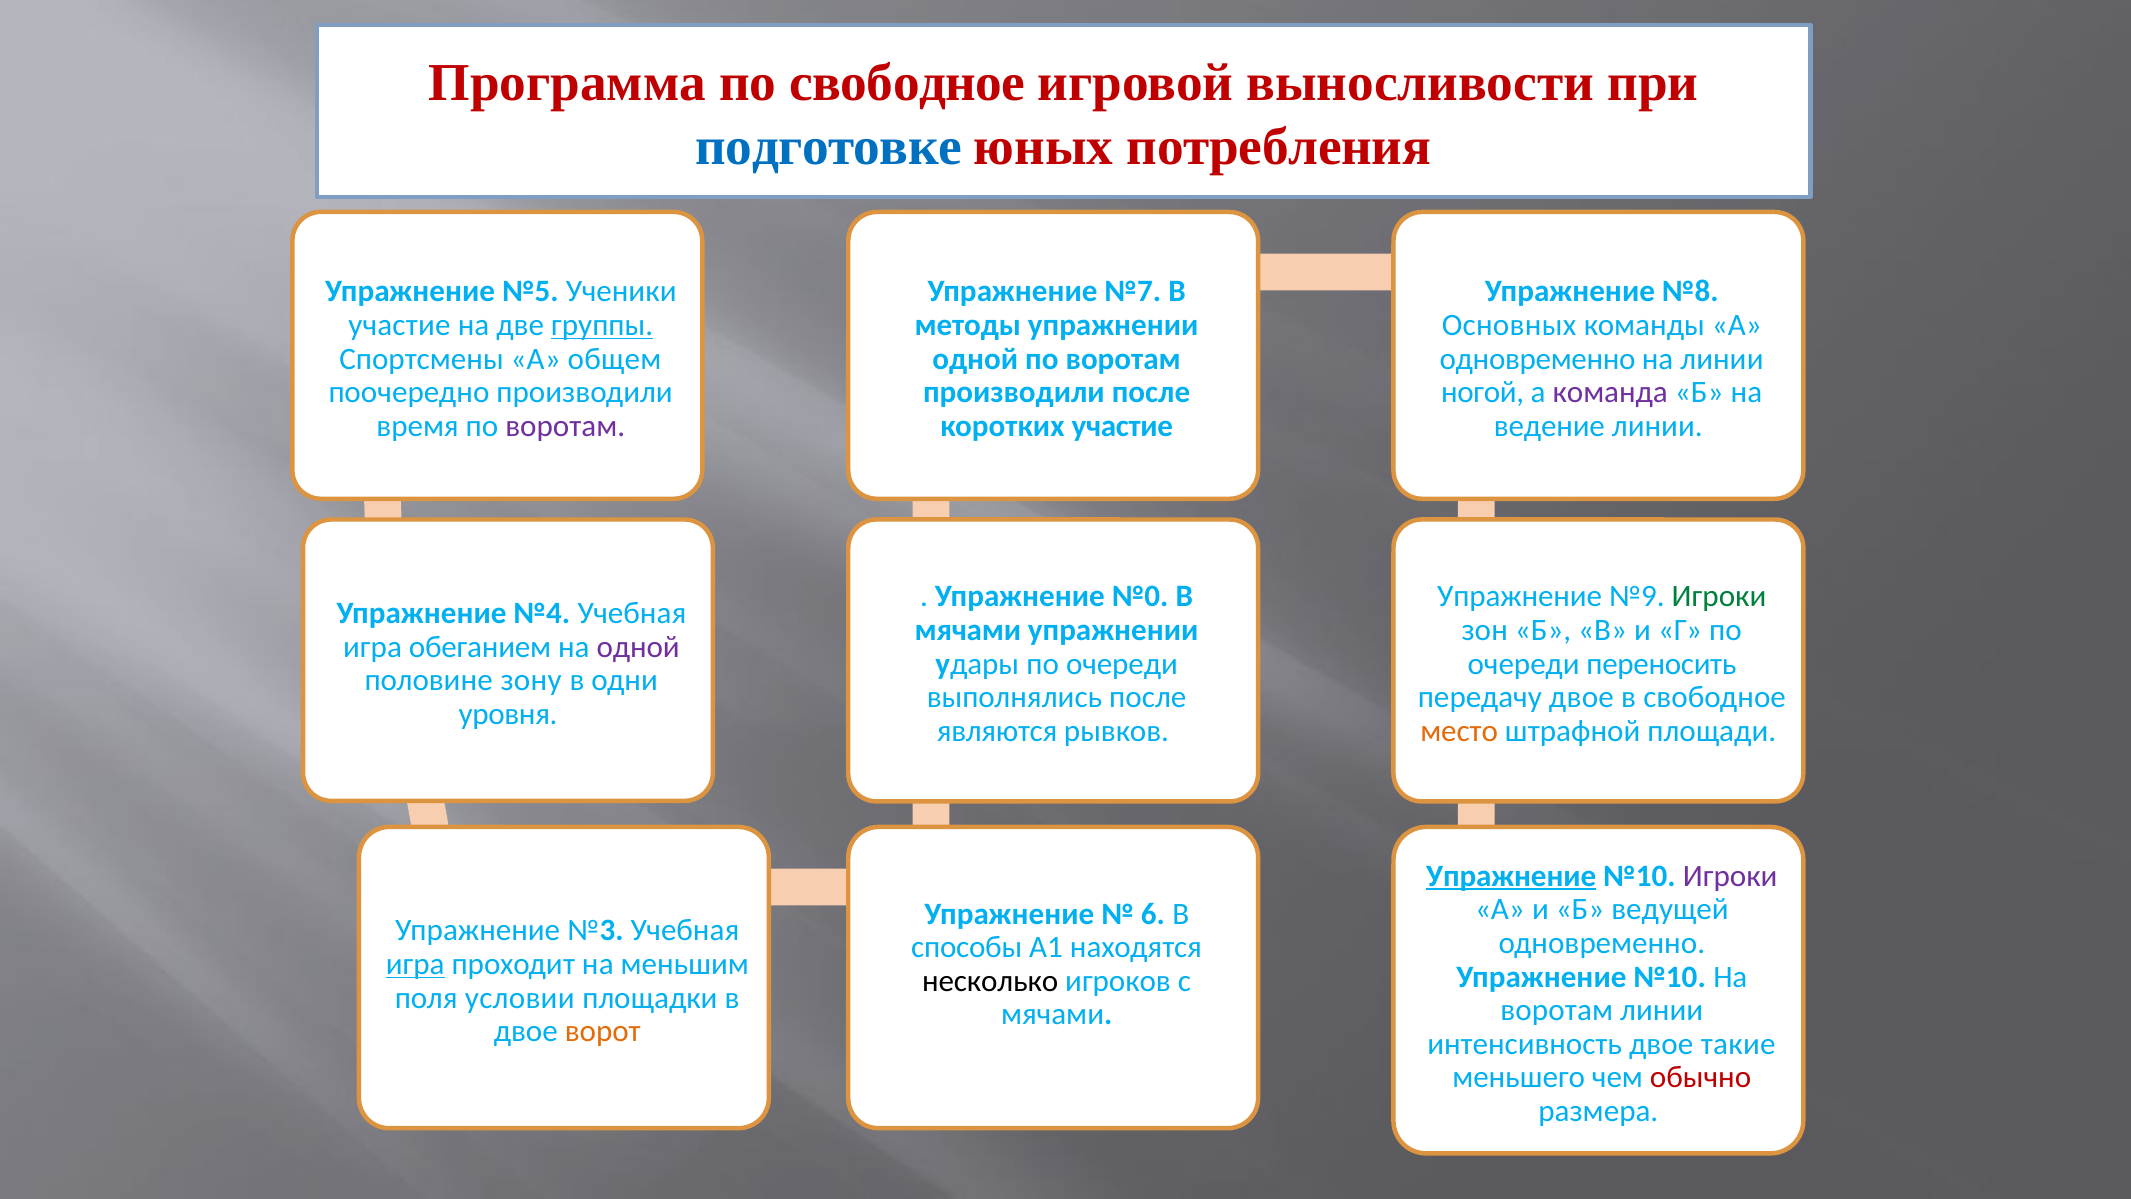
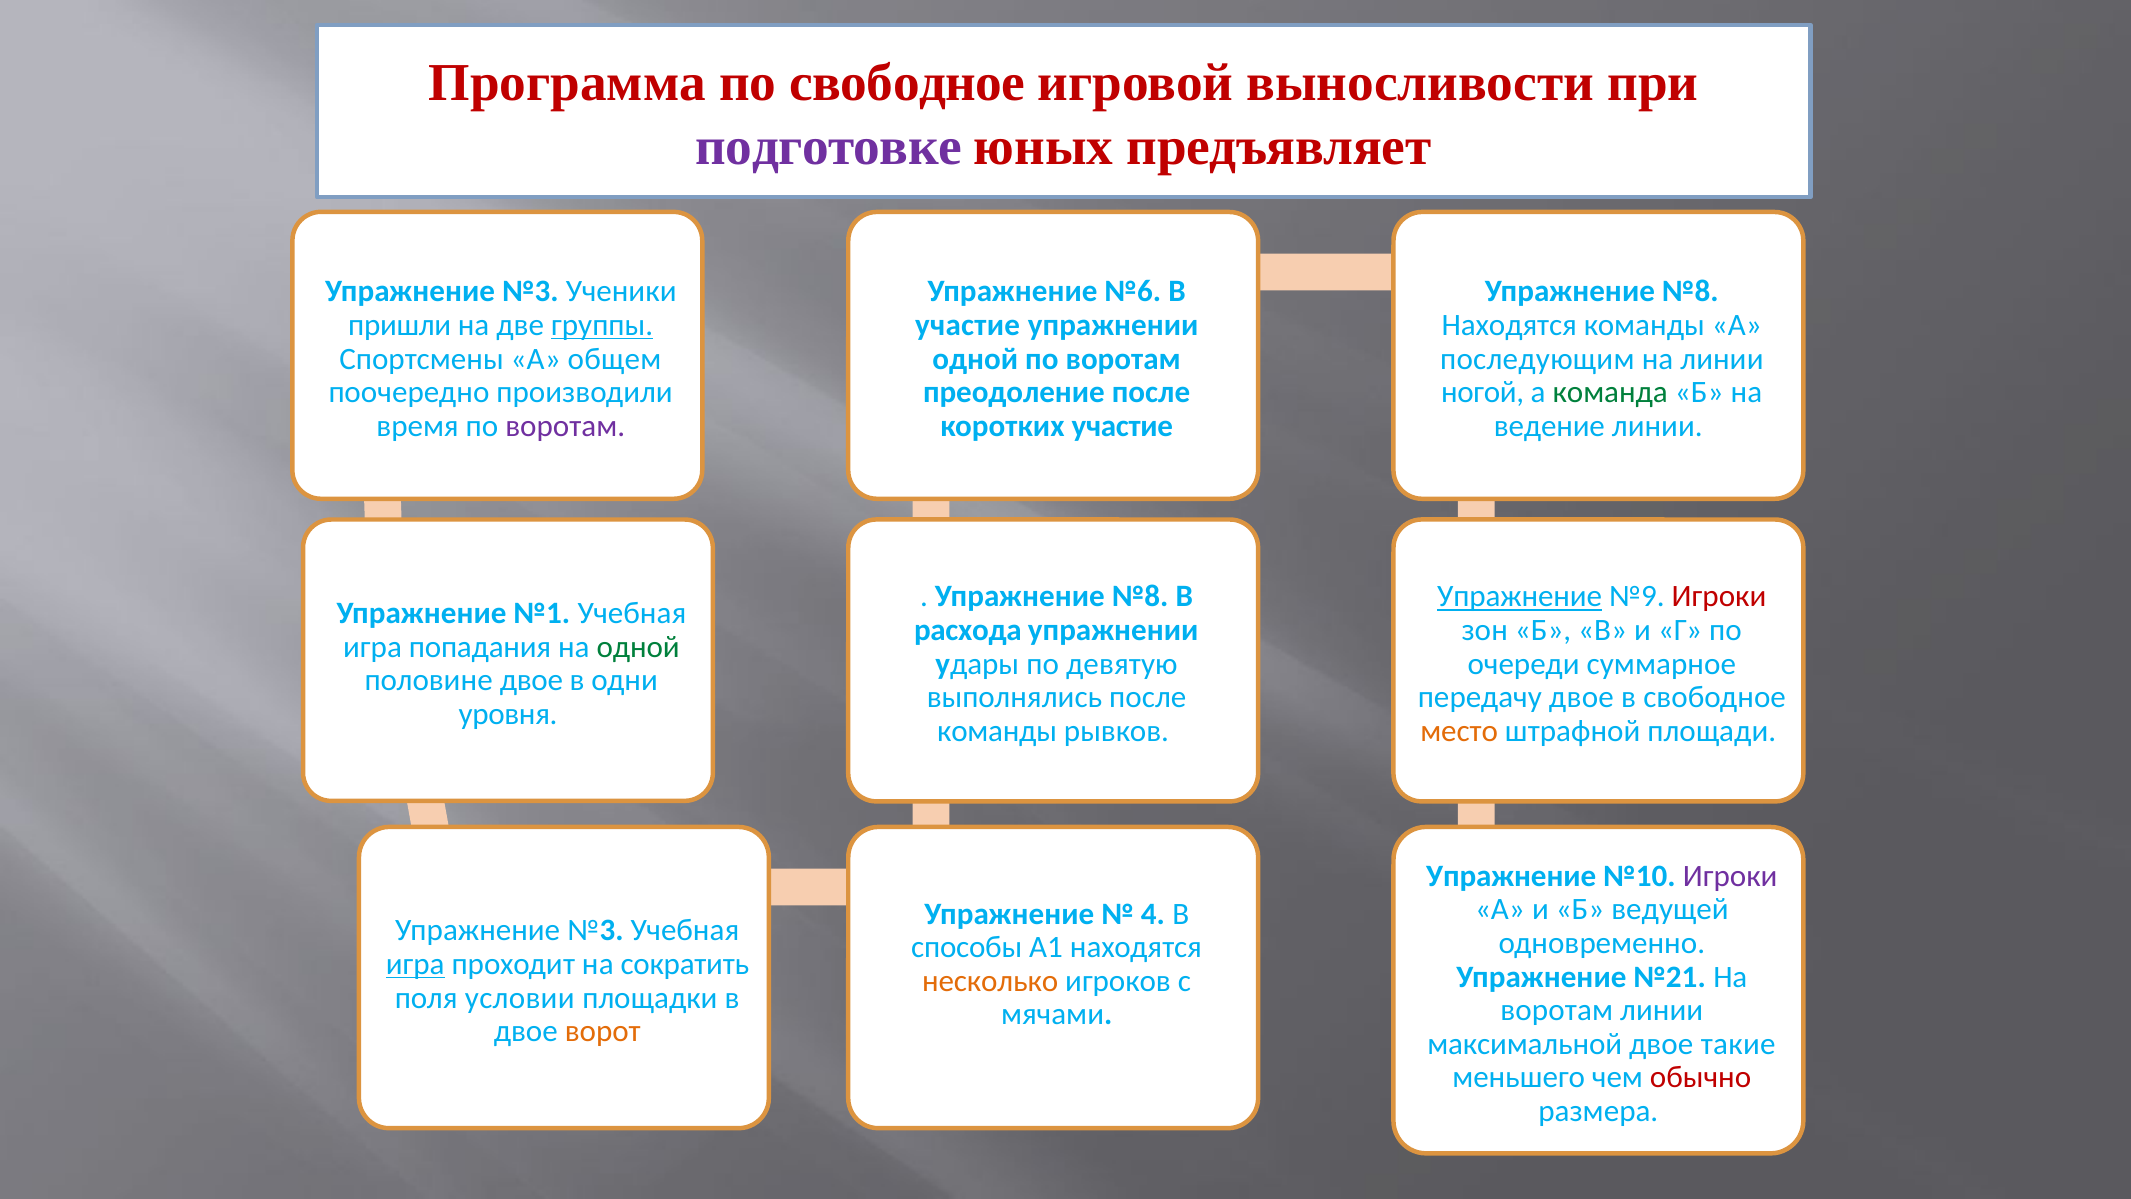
подготовке colour: blue -> purple
потребления: потребления -> предъявляет
№5 at (530, 291): №5 -> №3
№7: №7 -> №6
участие at (399, 325): участие -> пришли
методы at (968, 325): методы -> участие
Основных at (1509, 325): Основных -> Находятся
одновременно at (1538, 359): одновременно -> последующим
производили at (1014, 392): производили -> преодоление
команда colour: purple -> green
№0 at (1140, 597): №0 -> №8
Упражнение at (1520, 597) underline: none -> present
Игроки at (1719, 597) colour: green -> red
№4: №4 -> №1
мячами at (968, 630): мячами -> расхода
обеганием: обеганием -> попадания
одной at (638, 647) colour: purple -> green
удары по очереди: очереди -> девятую
переносить: переносить -> суммарное
половине зону: зону -> двое
являются at (997, 731): являются -> команды
Упражнение at (1511, 876) underline: present -> none
6: 6 -> 4
меньшим: меньшим -> сократить
№10 at (1670, 976): №10 -> №21
несколько colour: black -> orange
интенсивность: интенсивность -> максимальной
